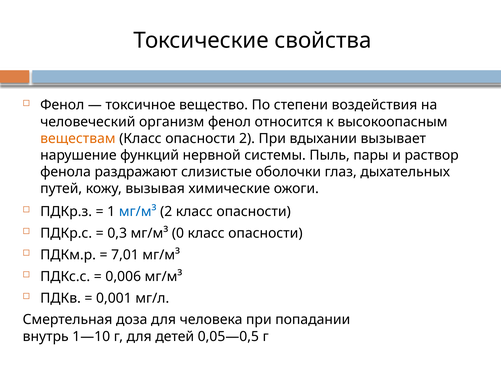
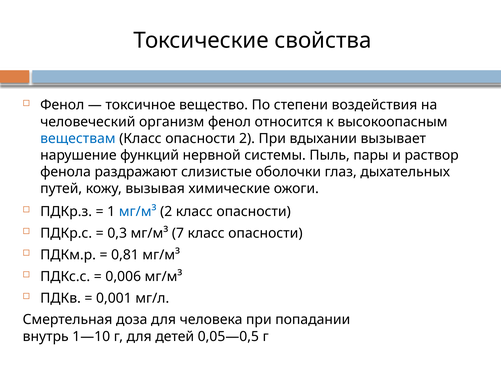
веществам colour: orange -> blue
0: 0 -> 7
7,01: 7,01 -> 0,81
